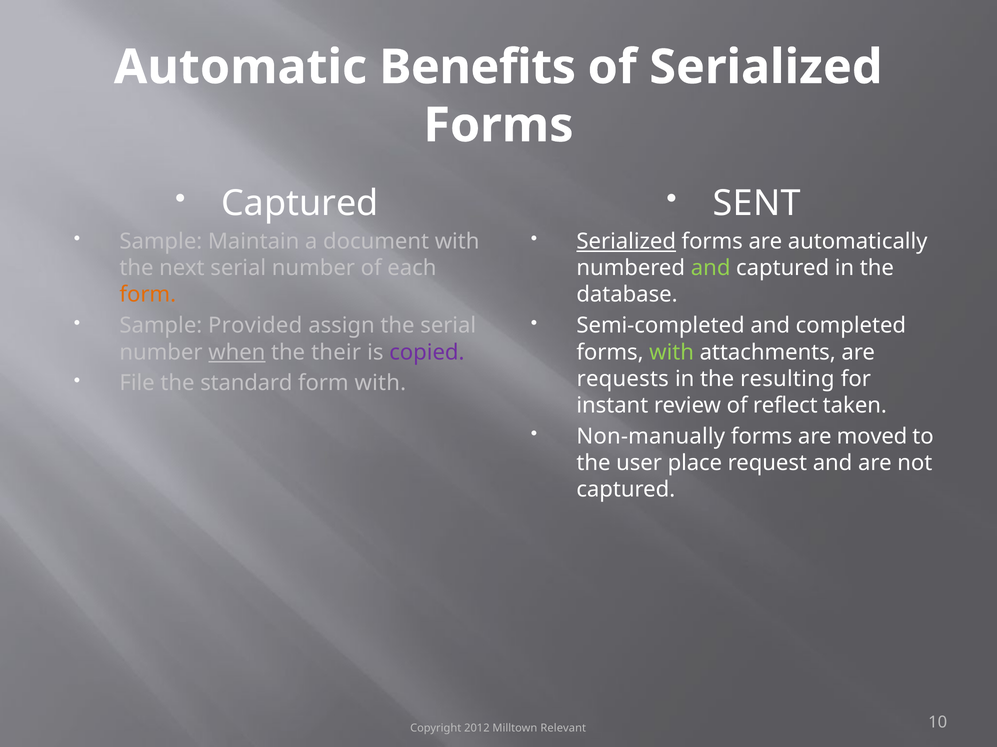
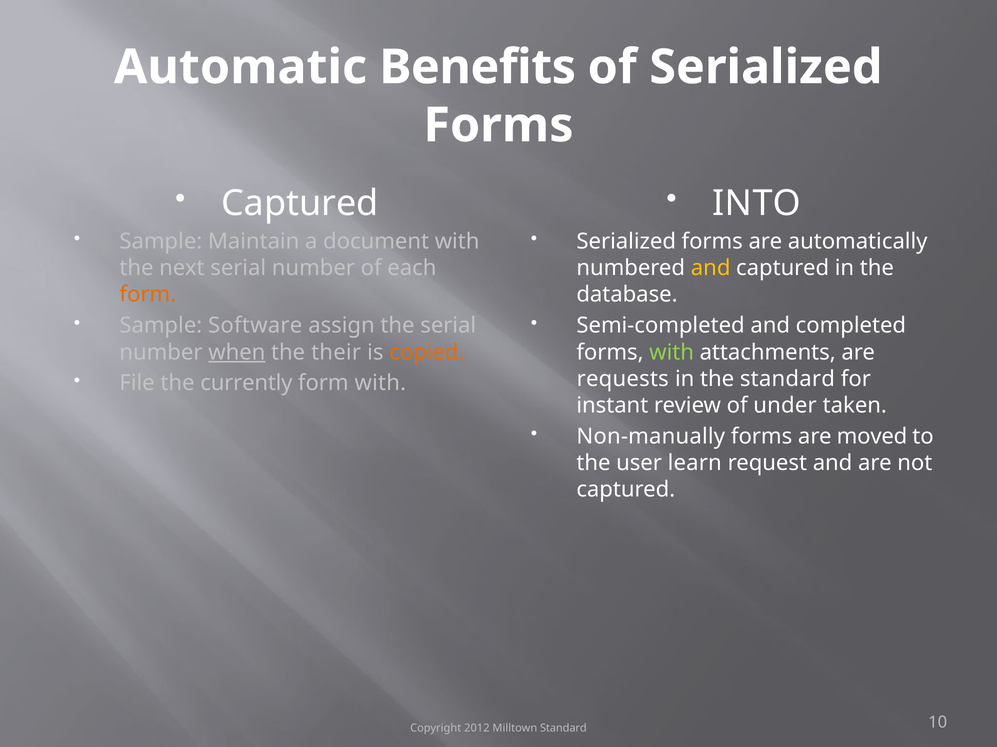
SENT: SENT -> INTO
Serialized at (626, 242) underline: present -> none
and at (711, 268) colour: light green -> yellow
Provided: Provided -> Software
copied colour: purple -> orange
the resulting: resulting -> standard
standard: standard -> currently
reflect: reflect -> under
place: place -> learn
Milltown Relevant: Relevant -> Standard
